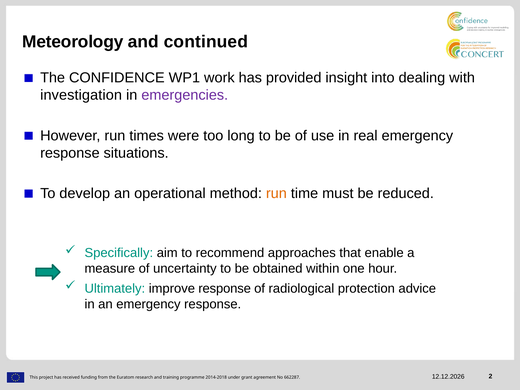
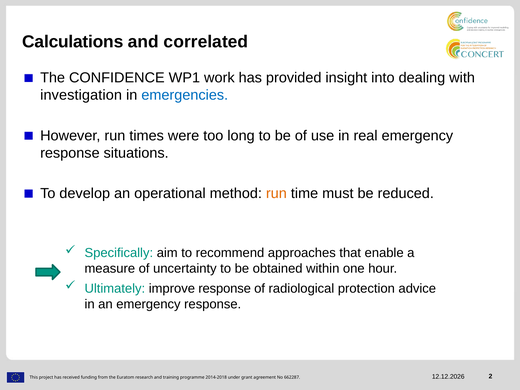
Meteorology: Meteorology -> Calculations
continued: continued -> correlated
emergencies colour: purple -> blue
